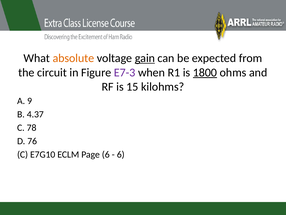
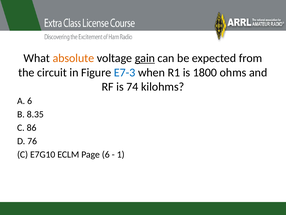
E7-3 colour: purple -> blue
1800 underline: present -> none
15: 15 -> 74
A 9: 9 -> 6
4.37: 4.37 -> 8.35
78: 78 -> 86
6 at (121, 154): 6 -> 1
